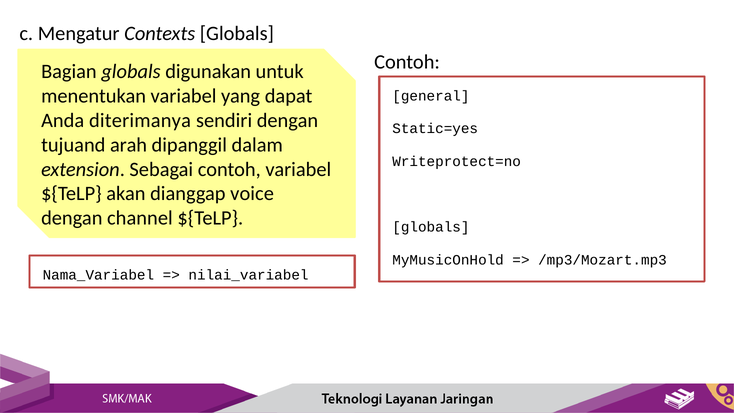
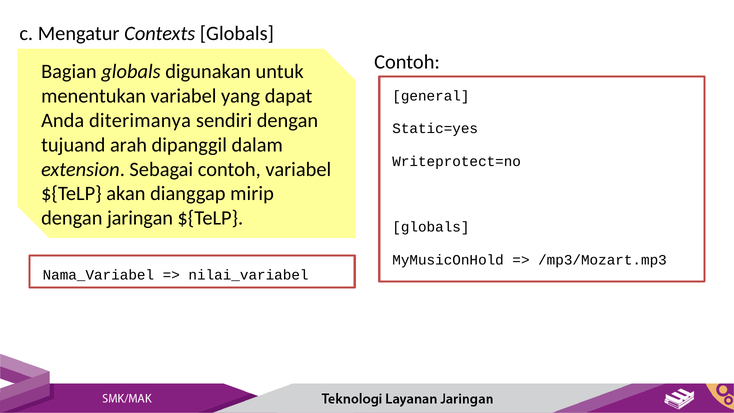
voice: voice -> mirip
channel: channel -> jaringan
